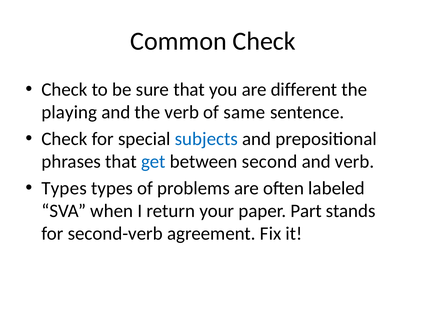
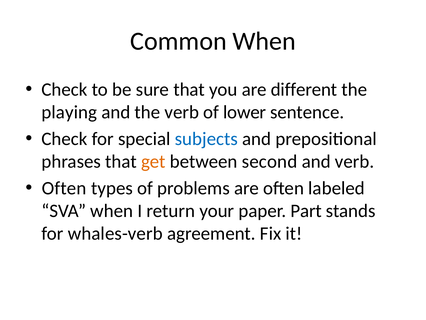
Common Check: Check -> When
same: same -> lower
get colour: blue -> orange
Types at (64, 188): Types -> Often
second-verb: second-verb -> whales-verb
